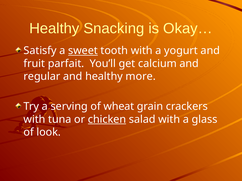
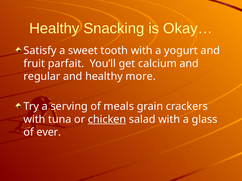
sweet underline: present -> none
wheat: wheat -> meals
look: look -> ever
